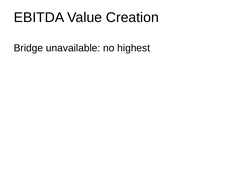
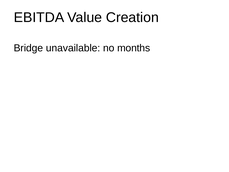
highest: highest -> months
